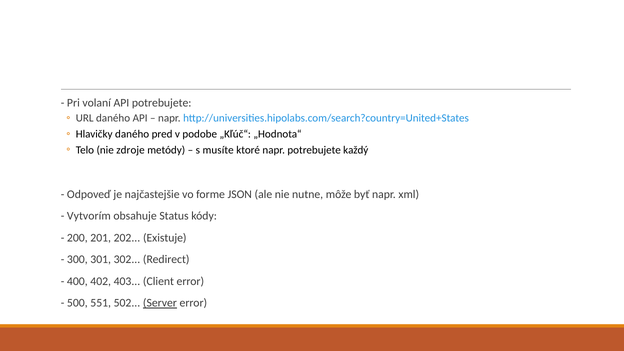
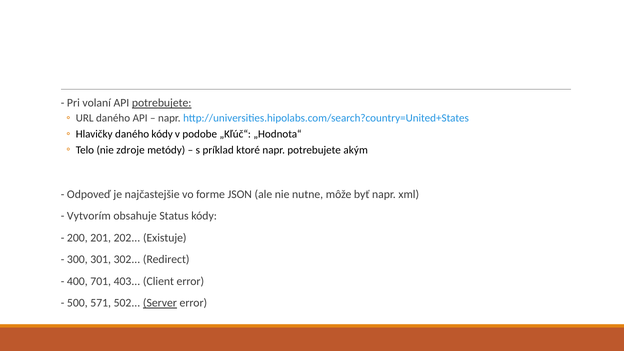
potrebujete at (162, 103) underline: none -> present
daného pred: pred -> kódy
musíte: musíte -> príklad
každý: každý -> akým
402: 402 -> 701
551: 551 -> 571
